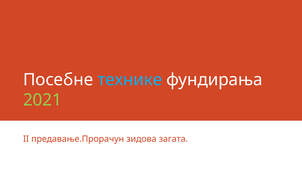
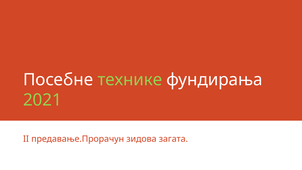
технике colour: light blue -> light green
